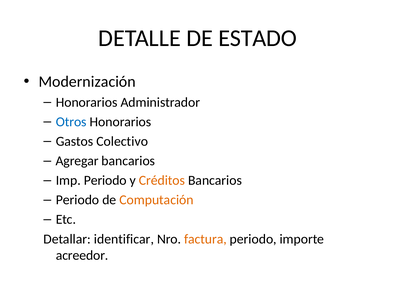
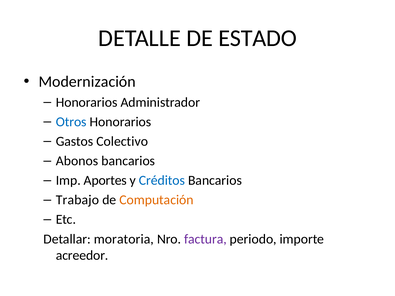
Agregar: Agregar -> Abonos
Imp Periodo: Periodo -> Aportes
Créditos colour: orange -> blue
Periodo at (78, 200): Periodo -> Trabajo
identificar: identificar -> moratoria
factura colour: orange -> purple
